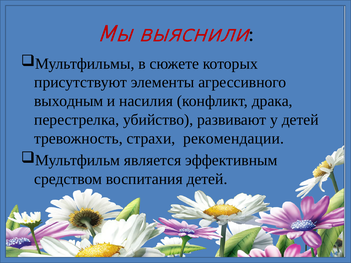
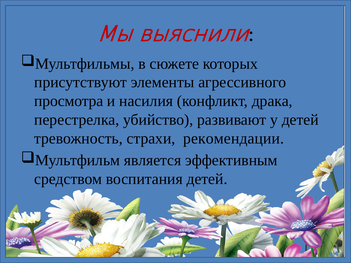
выходным: выходным -> просмотра
